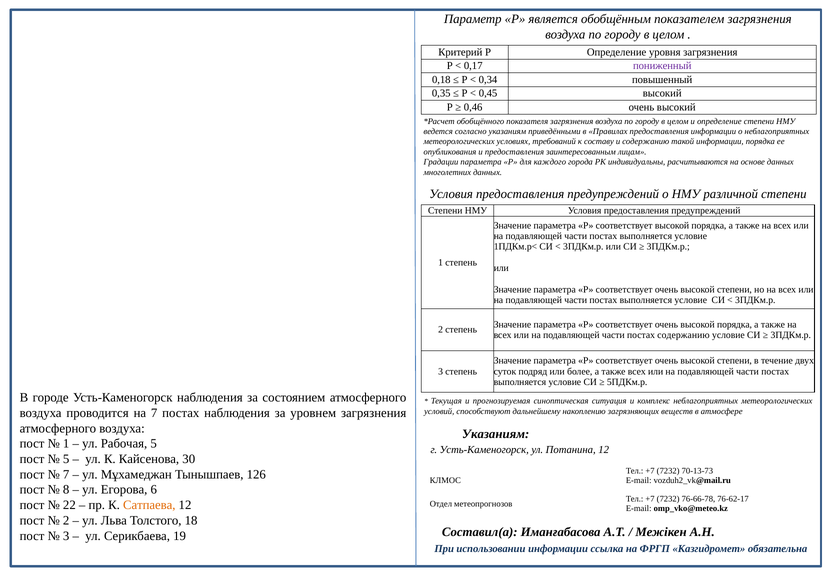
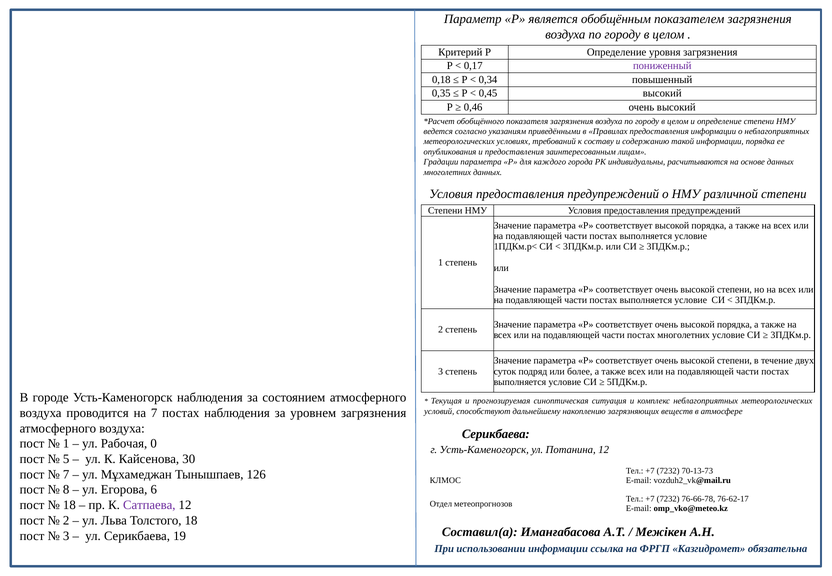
постах содержанию: содержанию -> многолетних
Указаниям at (496, 434): Указаниям -> Серикбаева
Рабочая 5: 5 -> 0
22 at (69, 505): 22 -> 18
Сатпаева colour: orange -> purple
